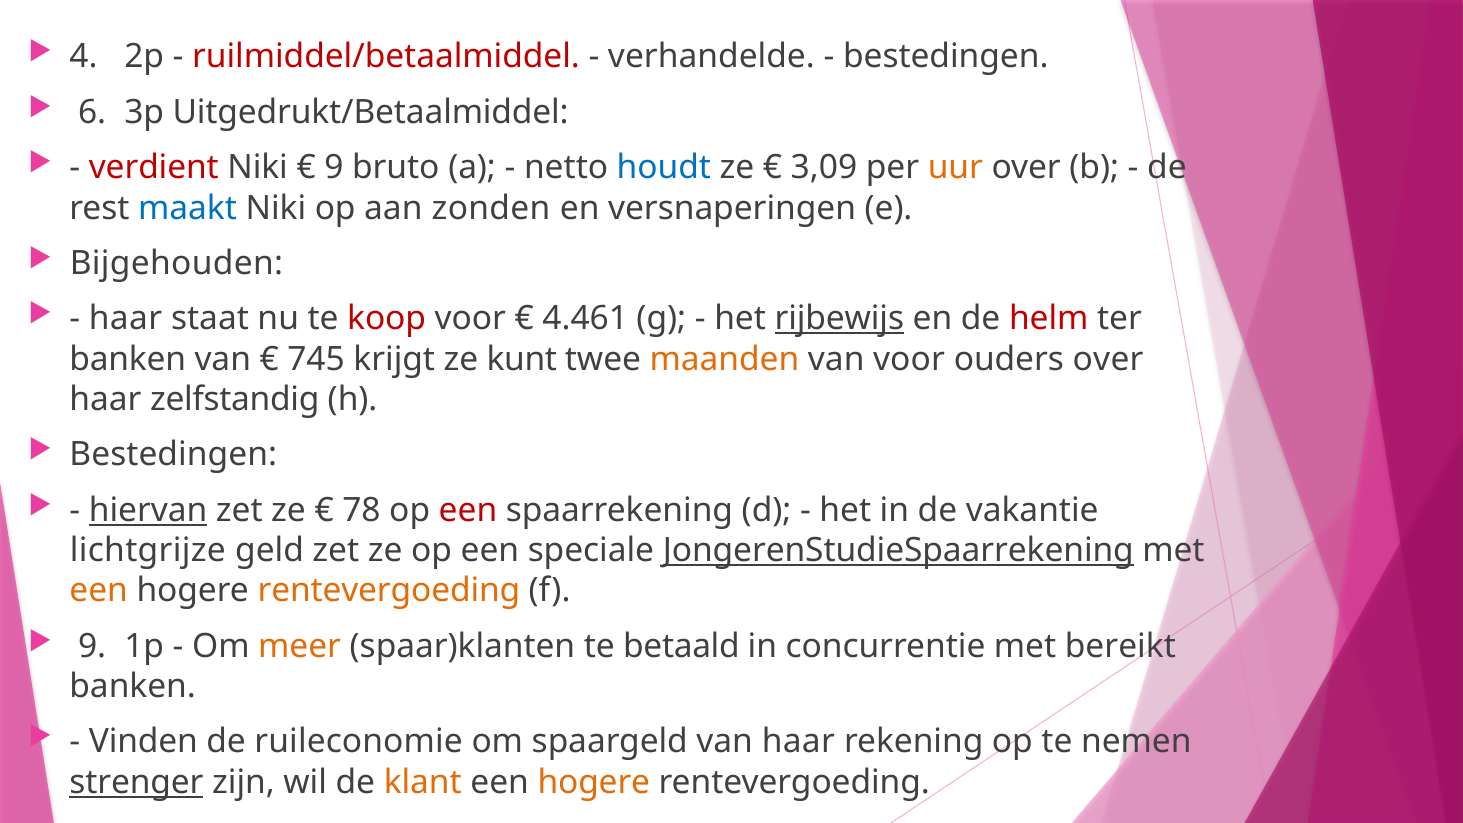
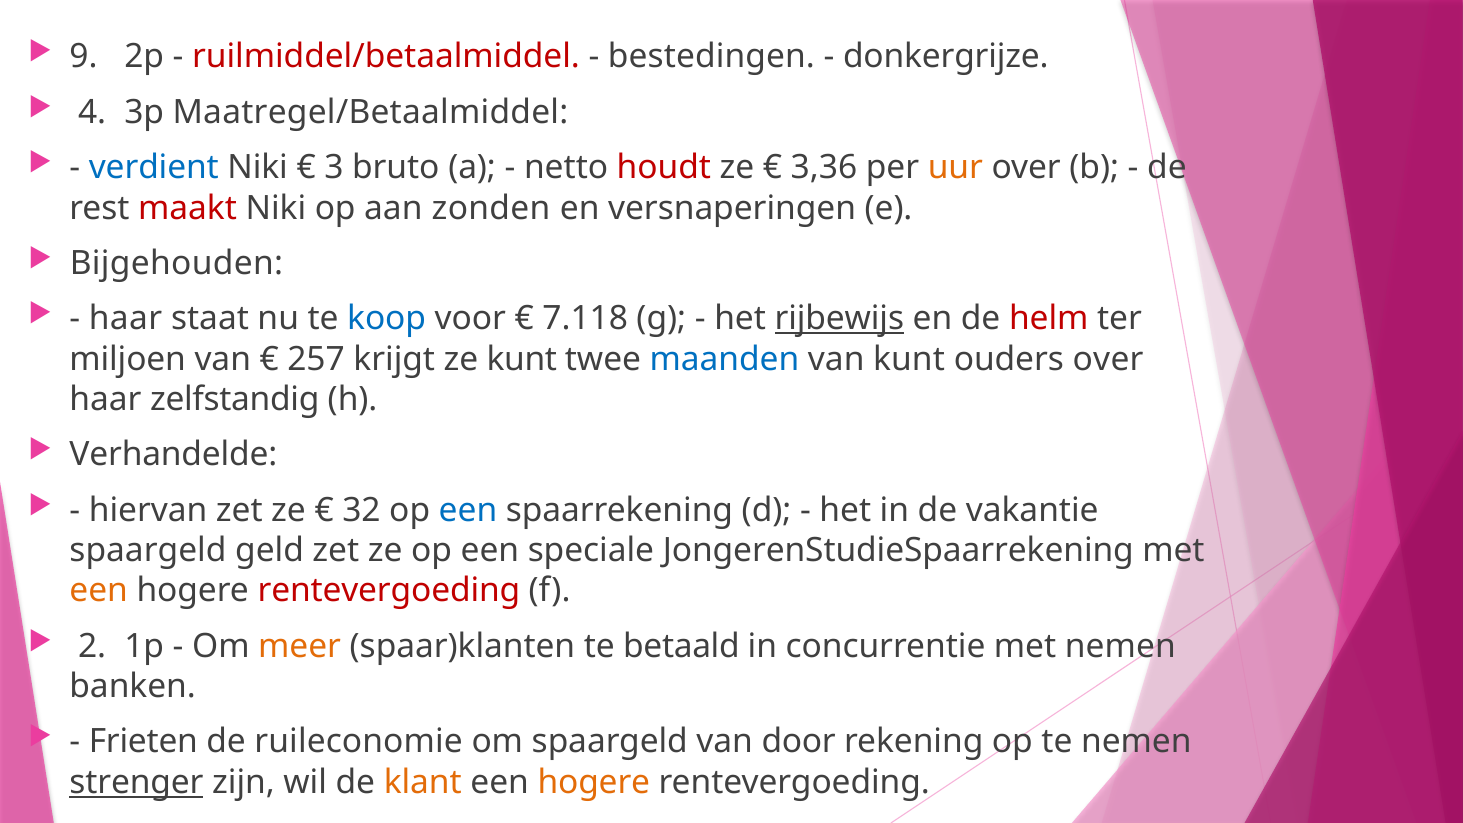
4: 4 -> 9
verhandelde: verhandelde -> bestedingen
bestedingen at (946, 57): bestedingen -> donkergrijze
6: 6 -> 4
Uitgedrukt/Betaalmiddel: Uitgedrukt/Betaalmiddel -> Maatregel/Betaalmiddel
verdient colour: red -> blue
9 at (334, 168): 9 -> 3
houdt colour: blue -> red
3,09: 3,09 -> 3,36
maakt colour: blue -> red
koop colour: red -> blue
4.461: 4.461 -> 7.118
banken at (128, 359): banken -> miljoen
745: 745 -> 257
maanden colour: orange -> blue
van voor: voor -> kunt
Bestedingen at (173, 455): Bestedingen -> Verhandelde
hiervan underline: present -> none
78: 78 -> 32
een at (468, 510) colour: red -> blue
lichtgrijze at (148, 550): lichtgrijze -> spaargeld
JongerenStudieSpaarrekening underline: present -> none
rentevergoeding at (389, 591) colour: orange -> red
9 at (92, 646): 9 -> 2
met bereikt: bereikt -> nemen
Vinden: Vinden -> Frieten
van haar: haar -> door
